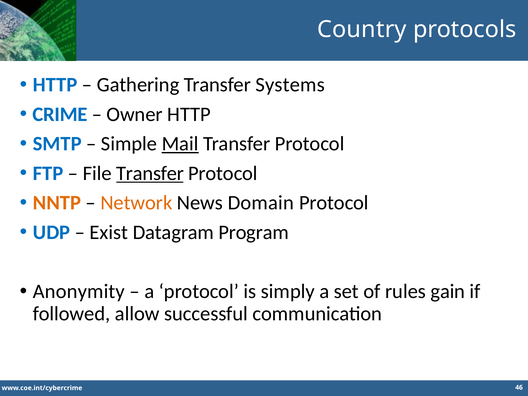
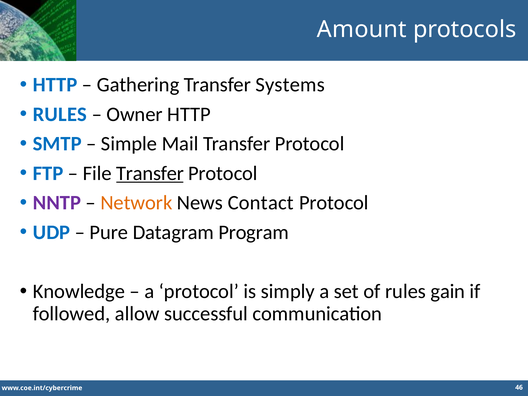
Country: Country -> Amount
CRIME at (60, 114): CRIME -> RULES
Mail underline: present -> none
NNTP colour: orange -> purple
Domain: Domain -> Contact
Exist: Exist -> Pure
Anonymity: Anonymity -> Knowledge
